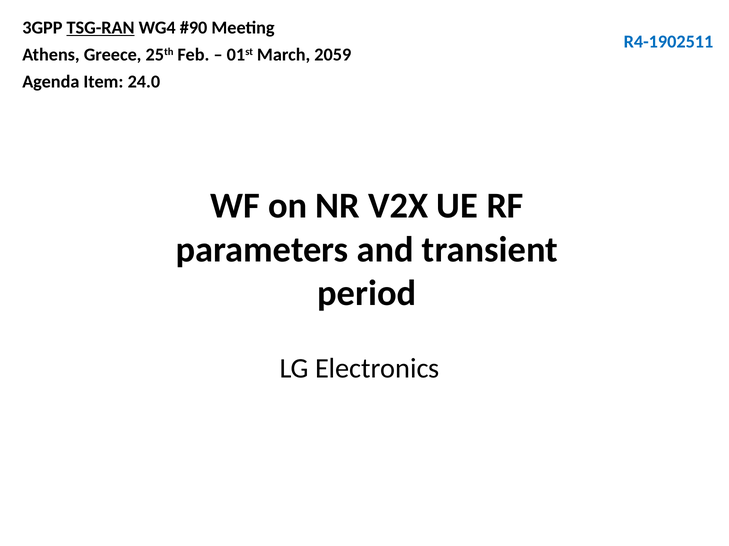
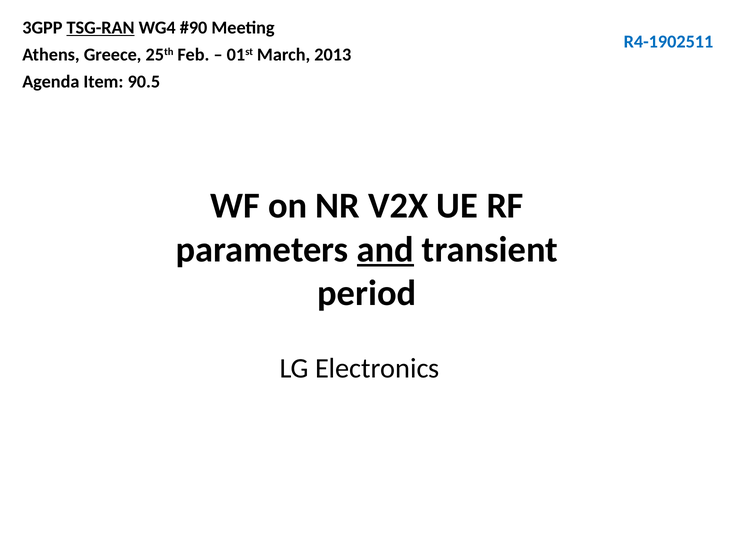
2059: 2059 -> 2013
24.0: 24.0 -> 90.5
and underline: none -> present
